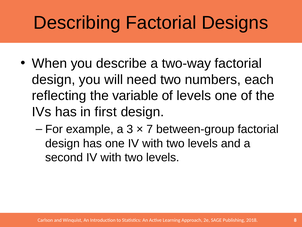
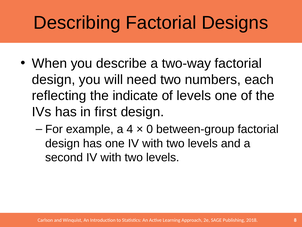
variable: variable -> indicate
3: 3 -> 4
7: 7 -> 0
